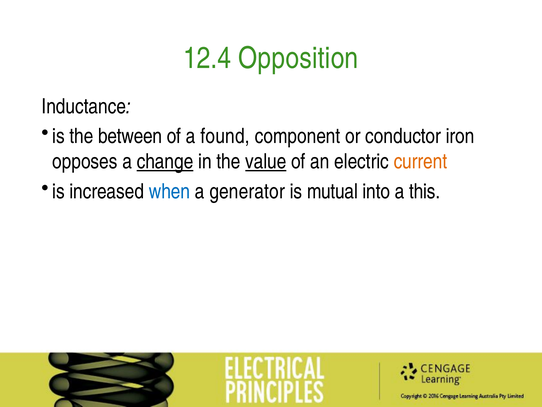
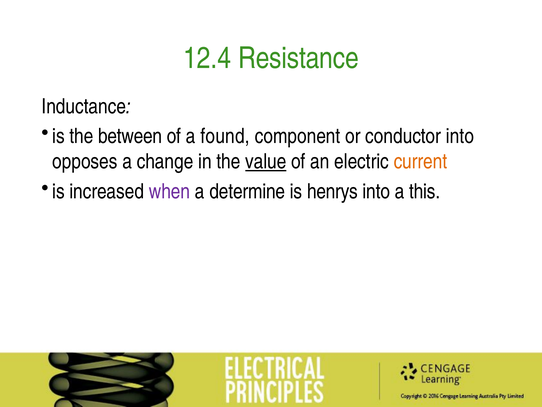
Opposition: Opposition -> Resistance
conductor iron: iron -> into
change underline: present -> none
when colour: blue -> purple
generator: generator -> determine
mutual: mutual -> henrys
